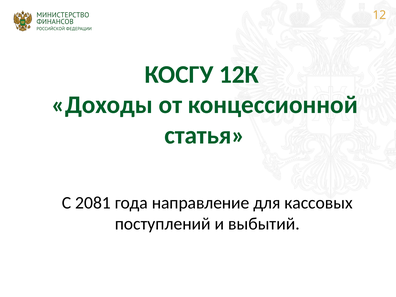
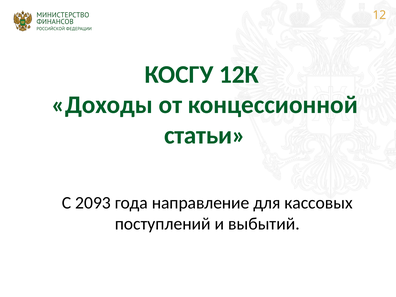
статья: статья -> статьи
2081: 2081 -> 2093
